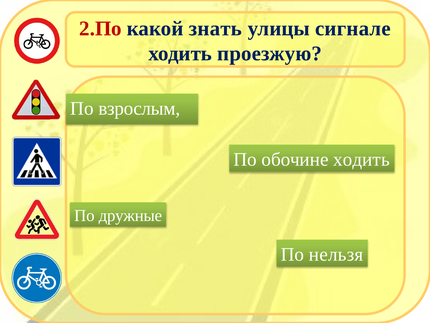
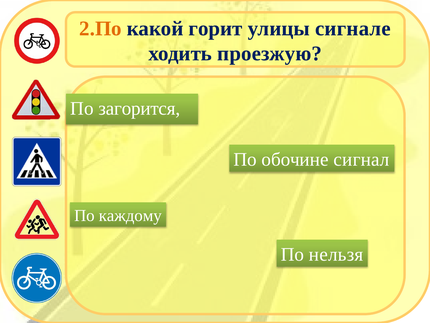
2.По colour: red -> orange
знать: знать -> горит
взрослым: взрослым -> загорится
обочине ходить: ходить -> сигнал
дружные: дружные -> каждому
